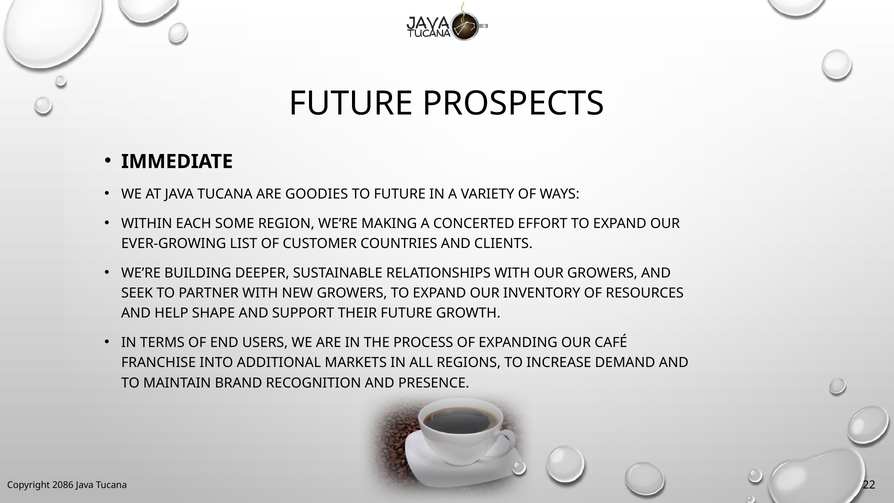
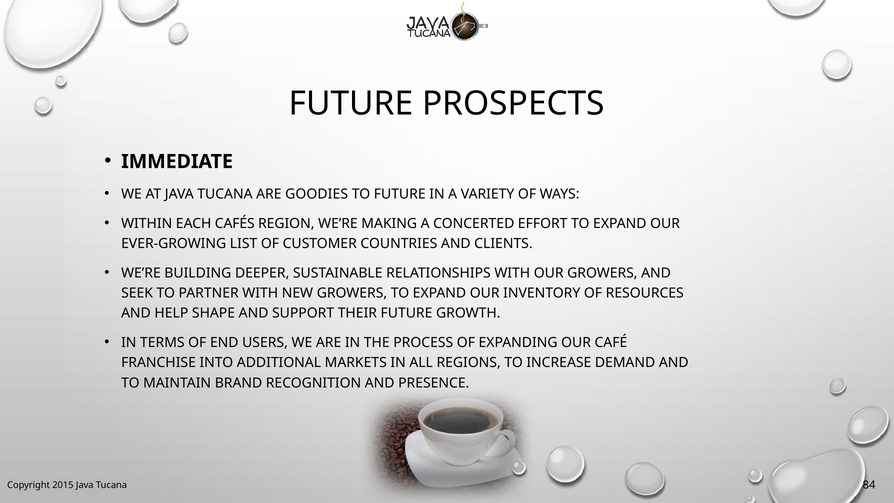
SOME: SOME -> CAFÉS
2086: 2086 -> 2015
22: 22 -> 84
